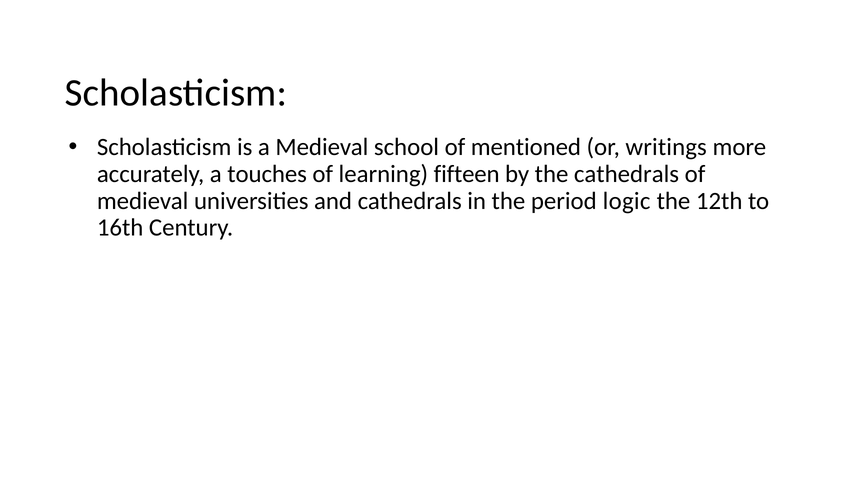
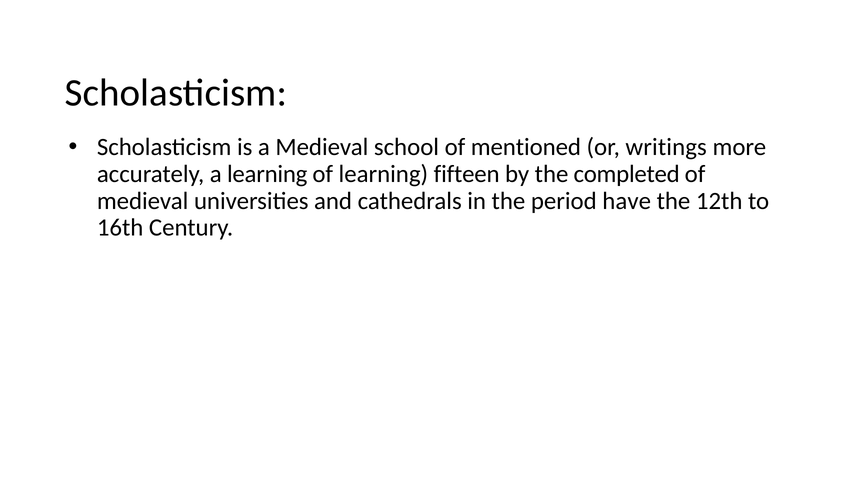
a touches: touches -> learning
the cathedrals: cathedrals -> completed
logic: logic -> have
